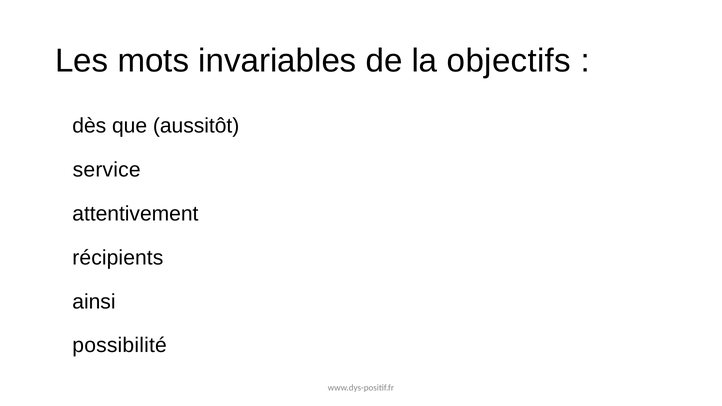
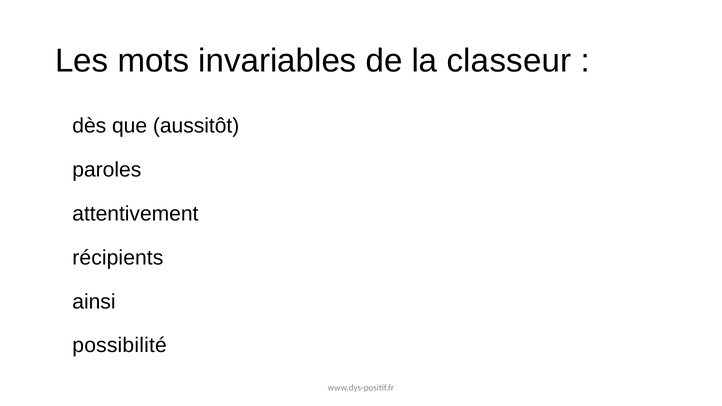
objectifs: objectifs -> classeur
service: service -> paroles
